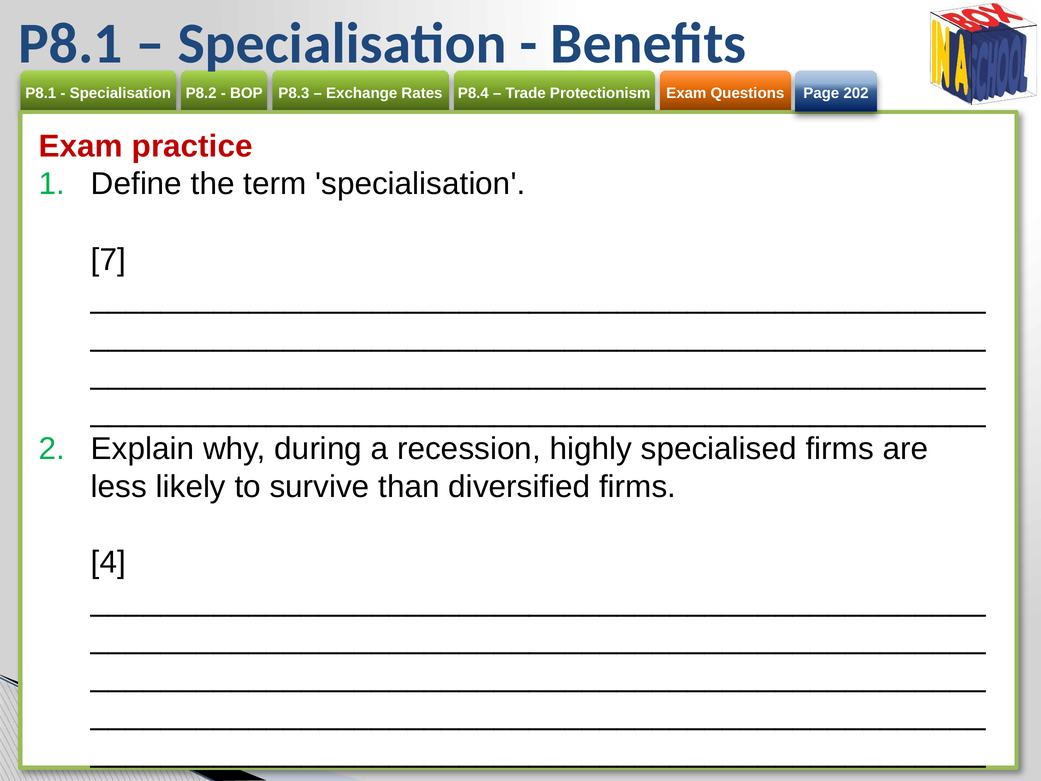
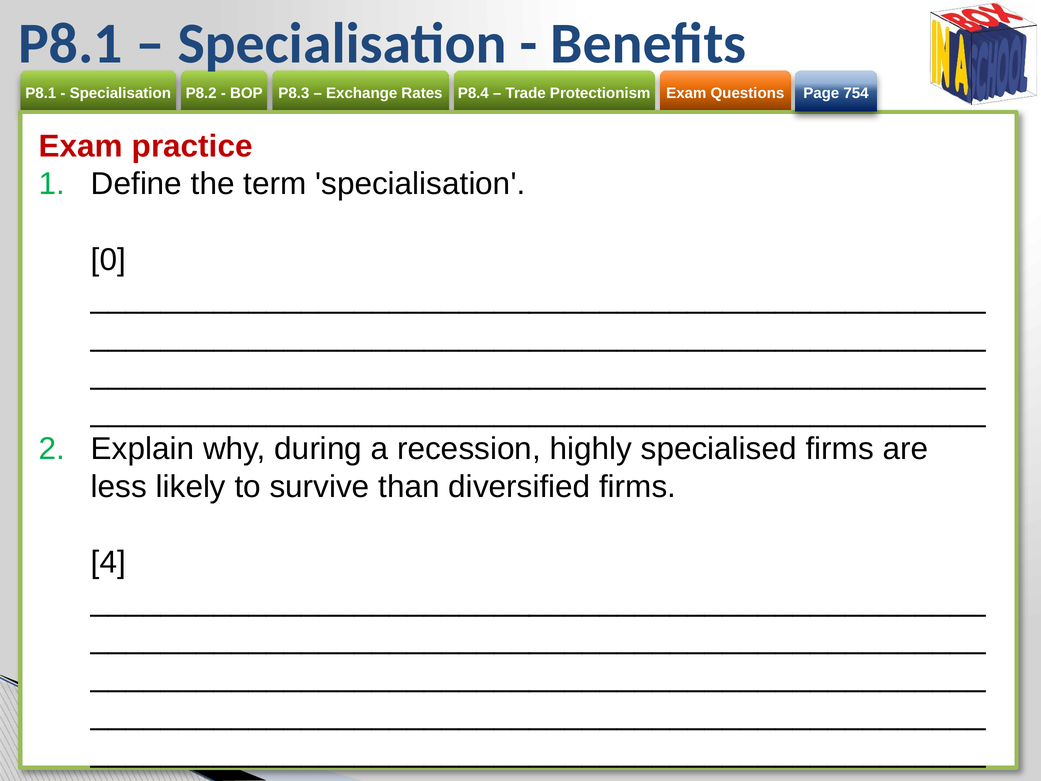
202: 202 -> 754
7: 7 -> 0
